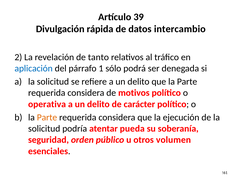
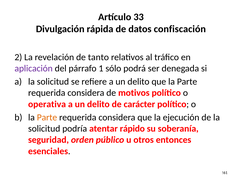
39: 39 -> 33
intercambio: intercambio -> confiscación
aplicación colour: blue -> purple
pueda: pueda -> rápido
volumen: volumen -> entonces
